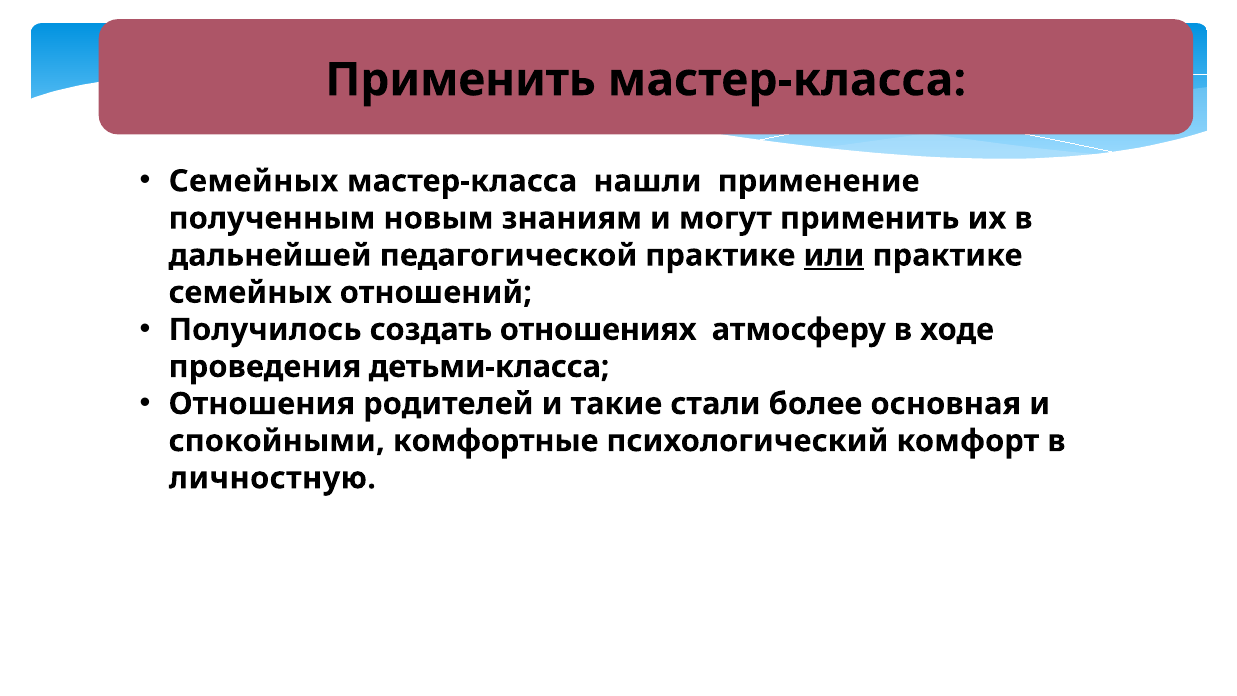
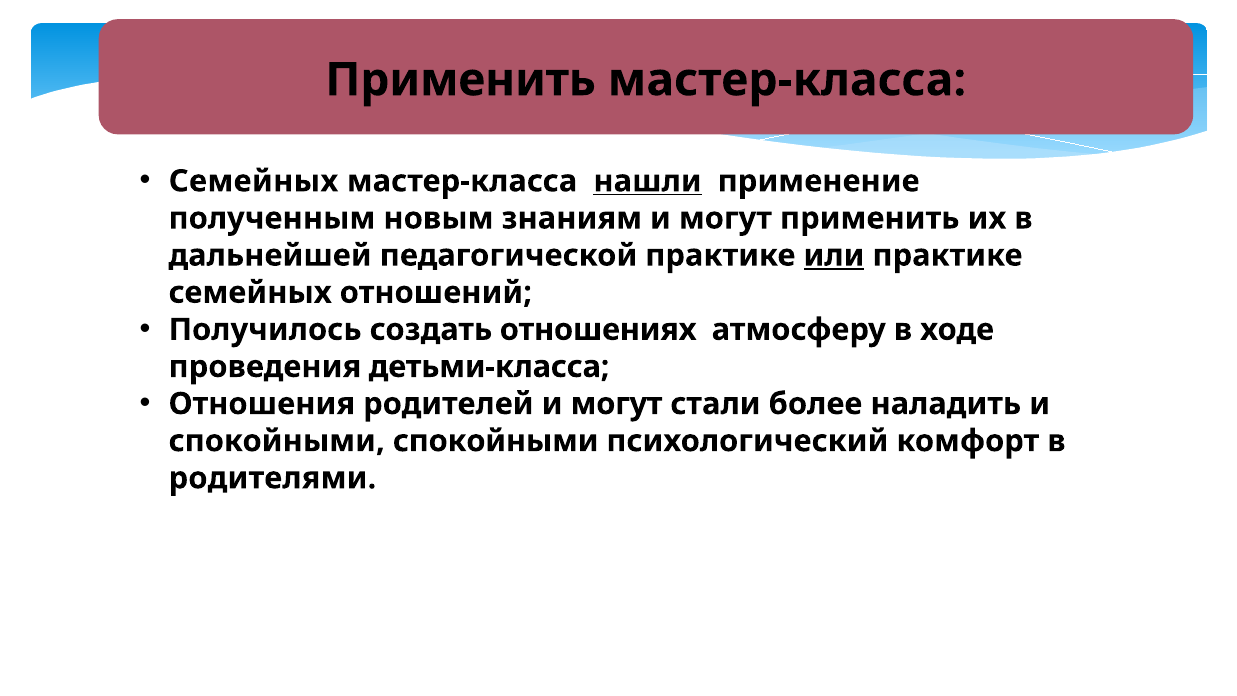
нашли underline: none -> present
родителей и такие: такие -> могут
основная: основная -> наладить
спокойными комфортные: комфортные -> спокойными
личностную: личностную -> родителями
